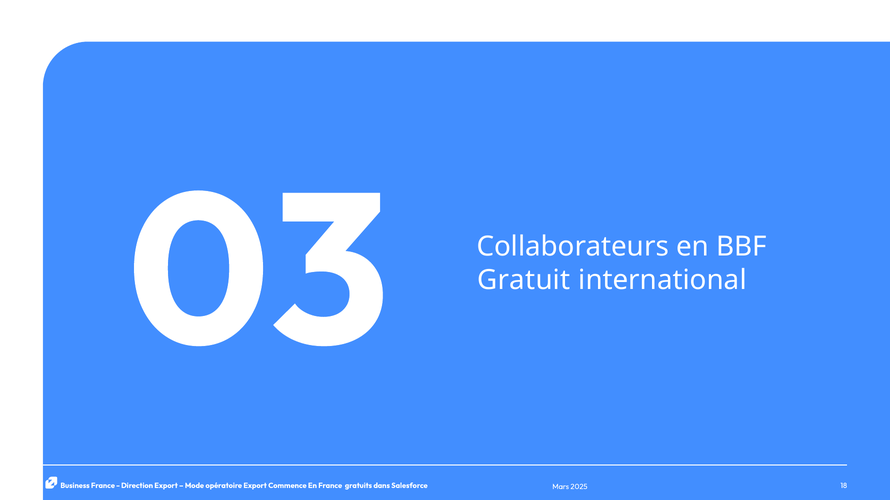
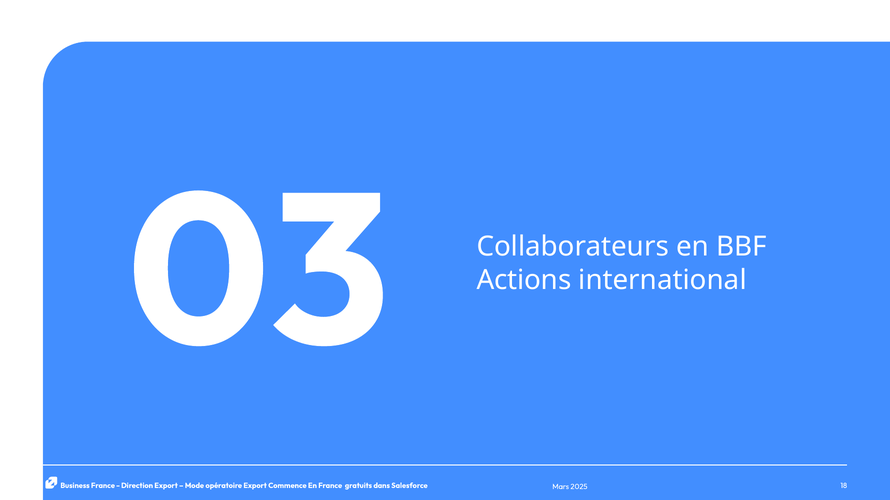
Gratuit: Gratuit -> Actions
